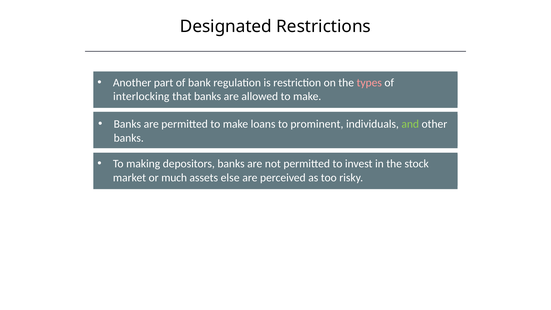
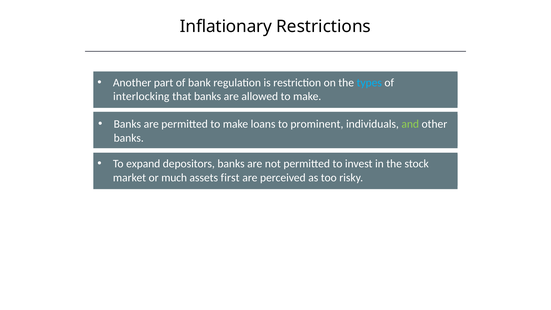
Designated: Designated -> Inflationary
types colour: pink -> light blue
making: making -> expand
else: else -> first
